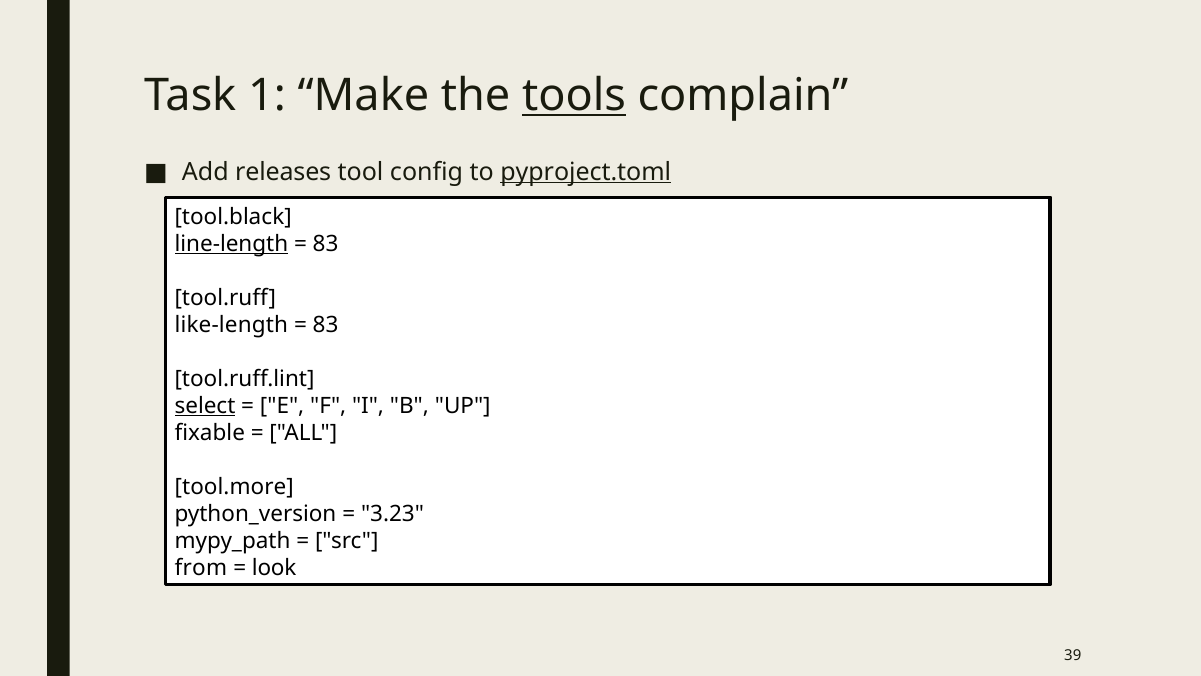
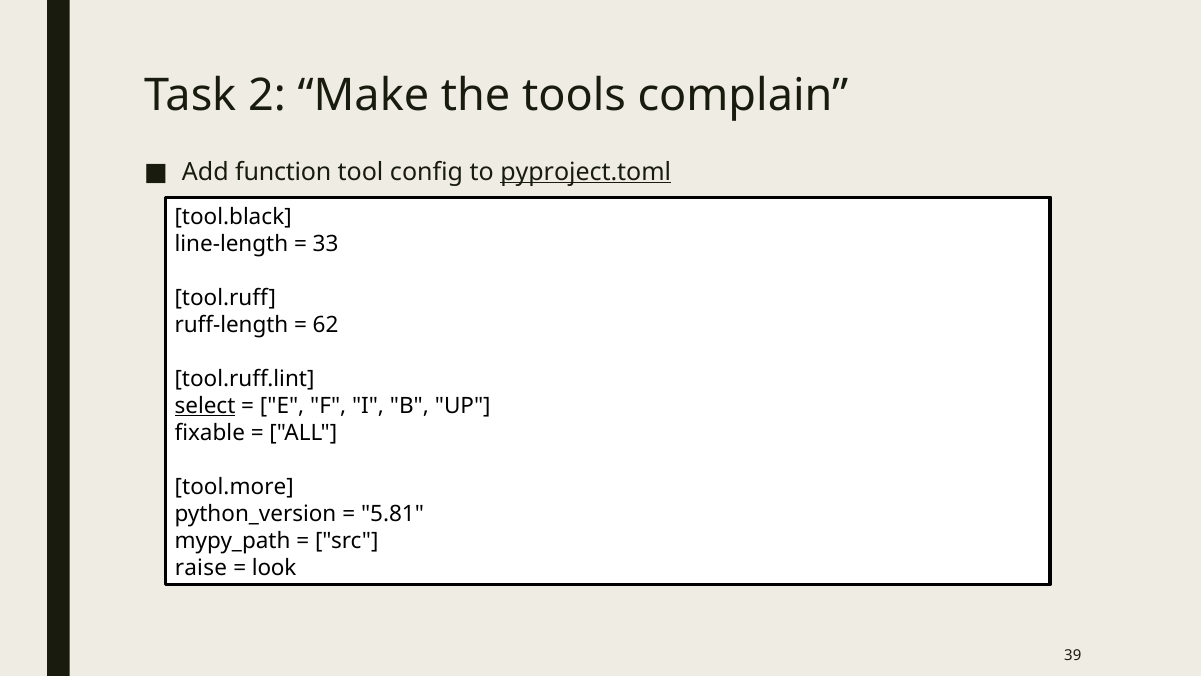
1: 1 -> 2
tools underline: present -> none
releases: releases -> function
line-length underline: present -> none
83 at (326, 244): 83 -> 33
like-length: like-length -> ruff-length
83 at (326, 325): 83 -> 62
3.23: 3.23 -> 5.81
from: from -> raise
